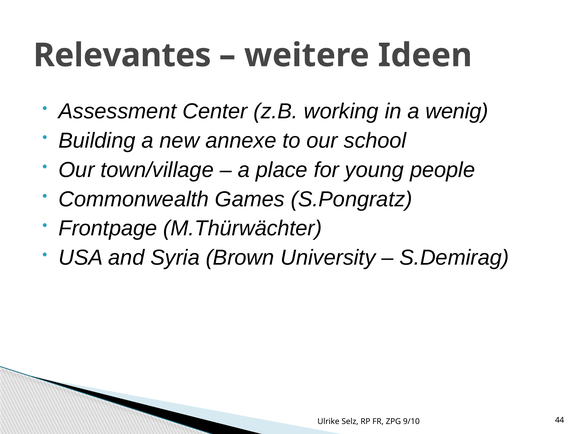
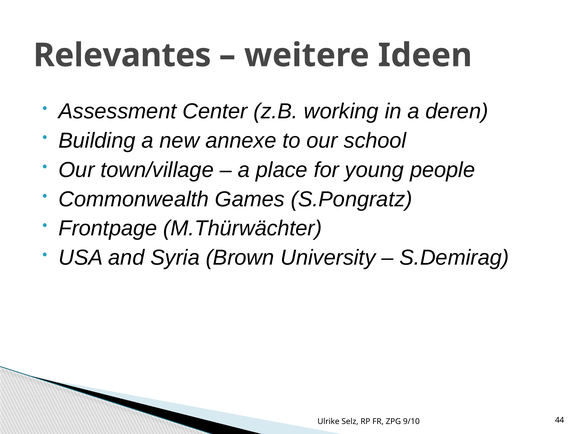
wenig: wenig -> deren
